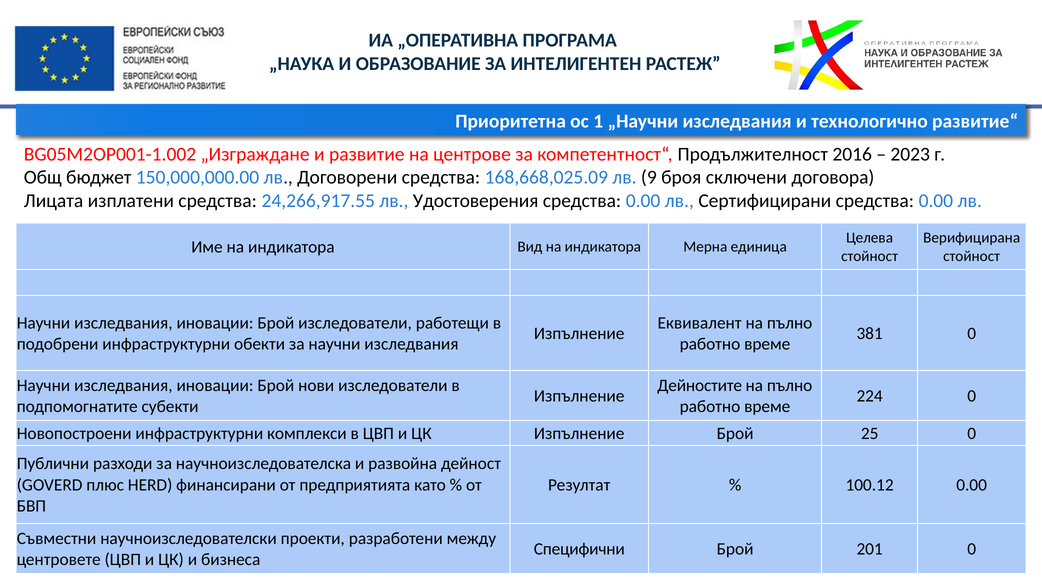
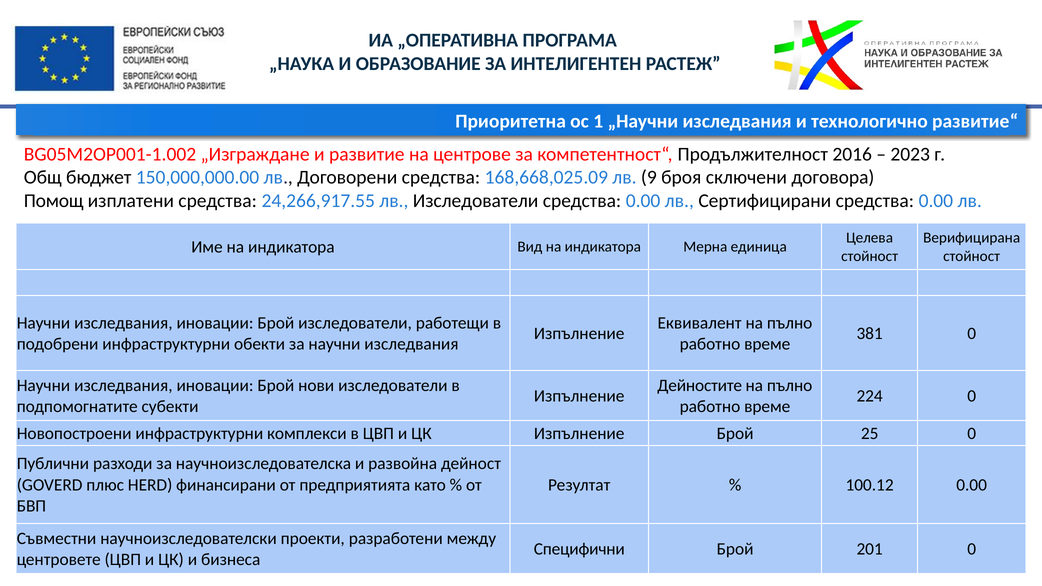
Лицата: Лицата -> Помощ
лв Удостоверения: Удостоверения -> Изследователи
